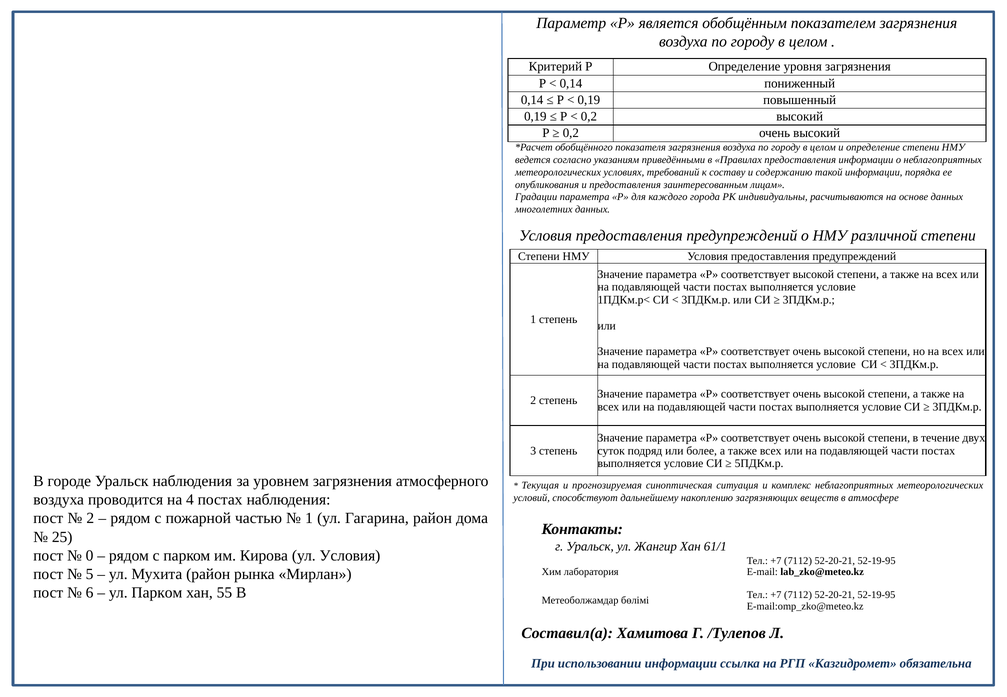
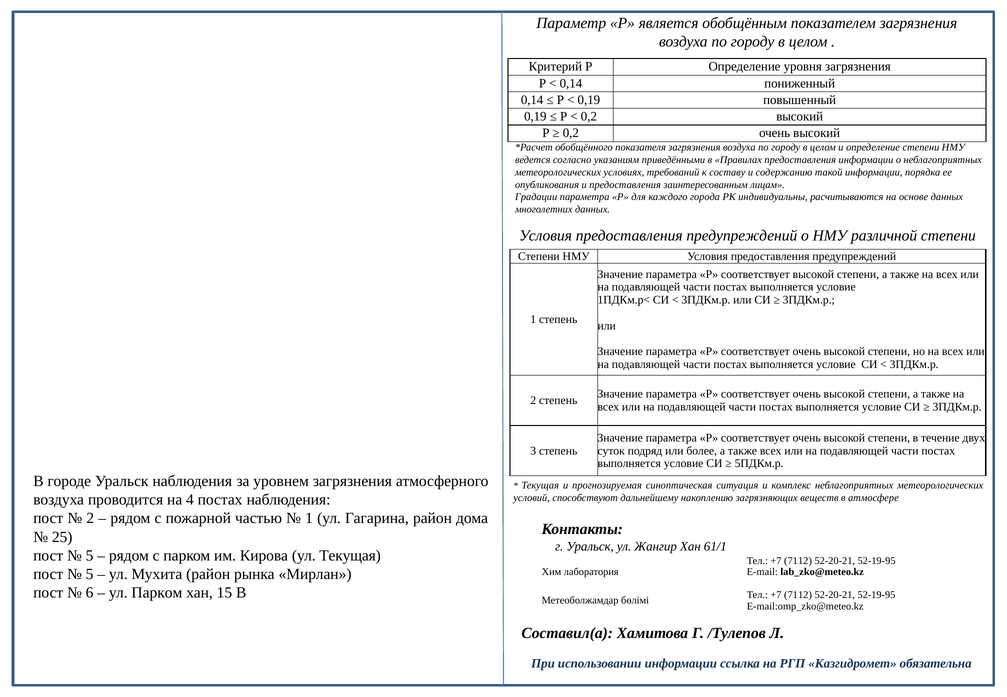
0 at (90, 556): 0 -> 5
ул Условия: Условия -> Текущая
55: 55 -> 15
